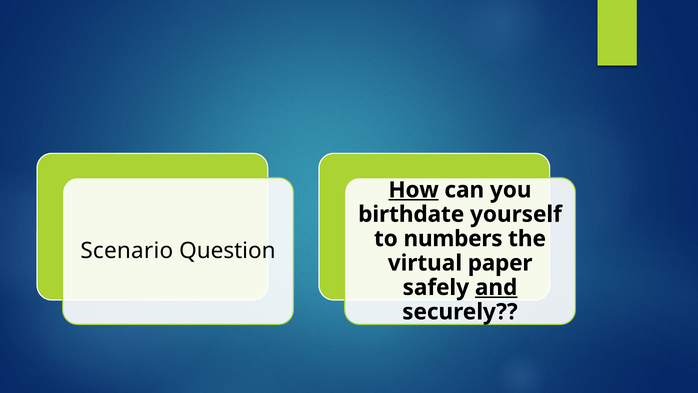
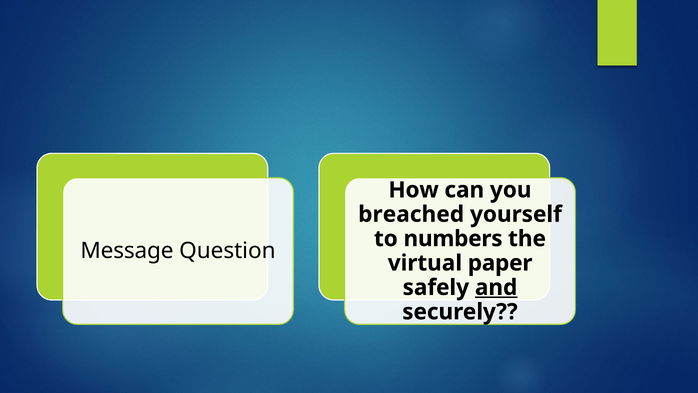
How underline: present -> none
birthdate: birthdate -> breached
Scenario: Scenario -> Message
